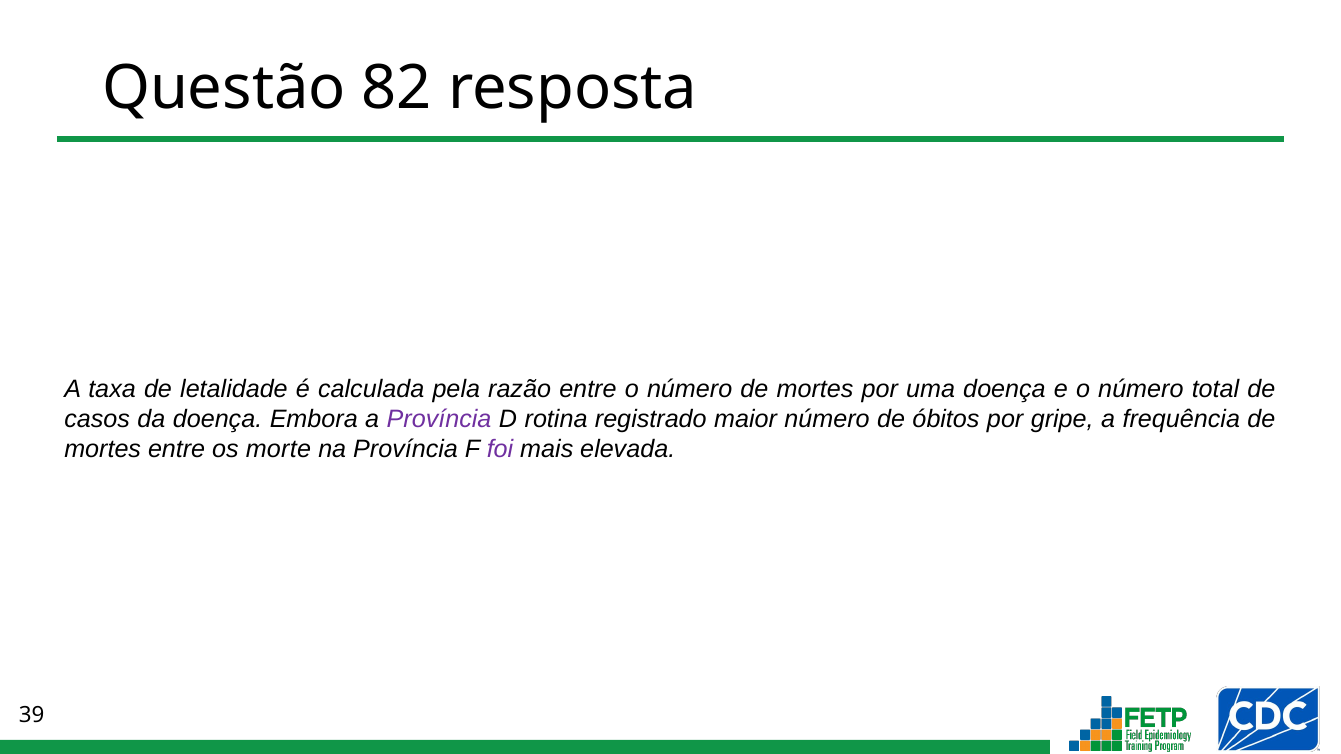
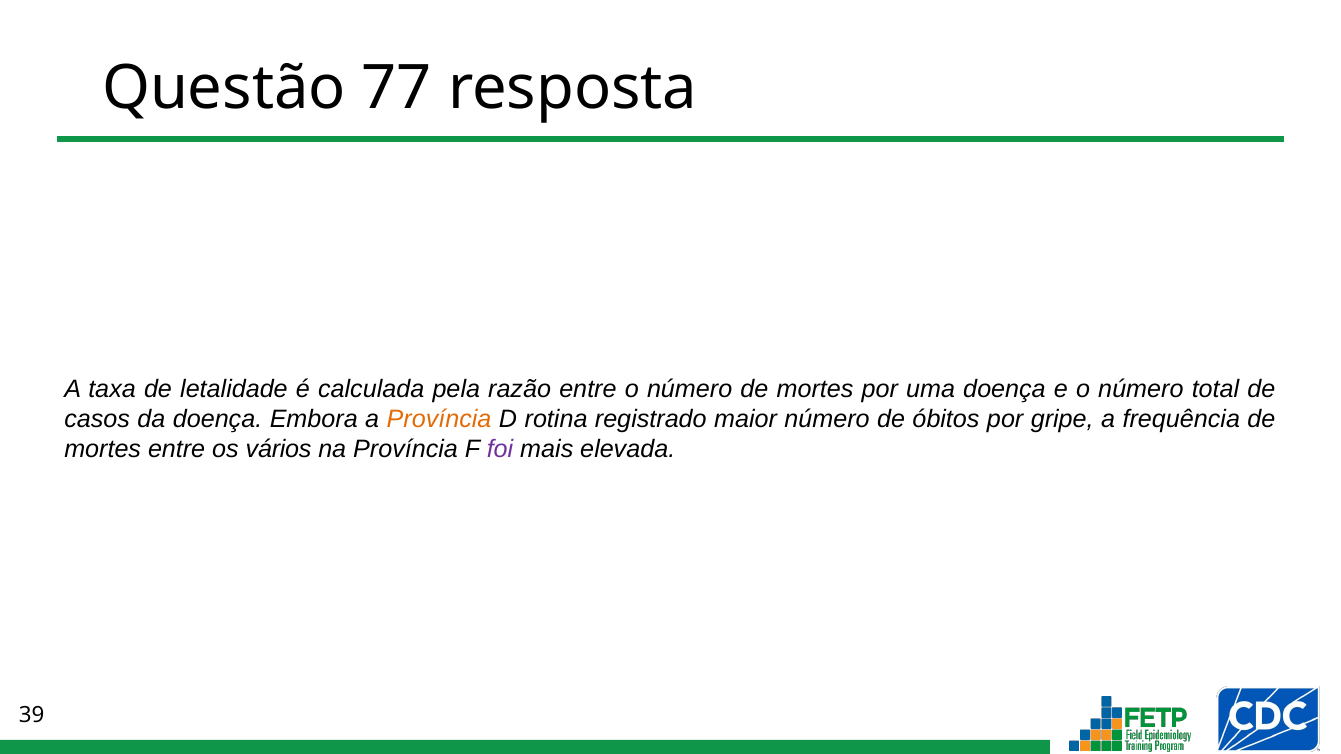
82: 82 -> 77
Província at (439, 420) colour: purple -> orange
morte: morte -> vários
